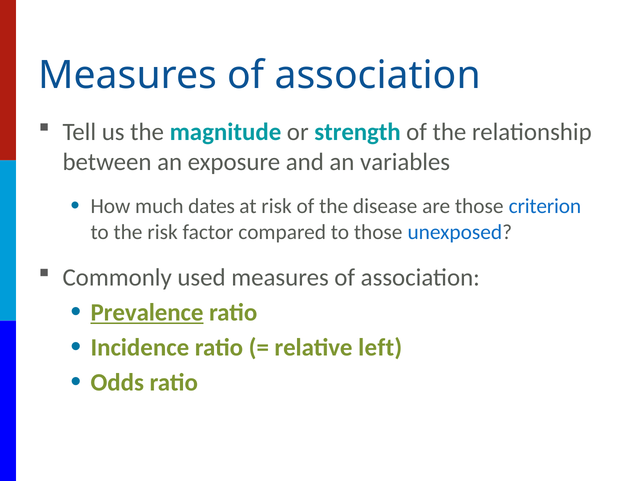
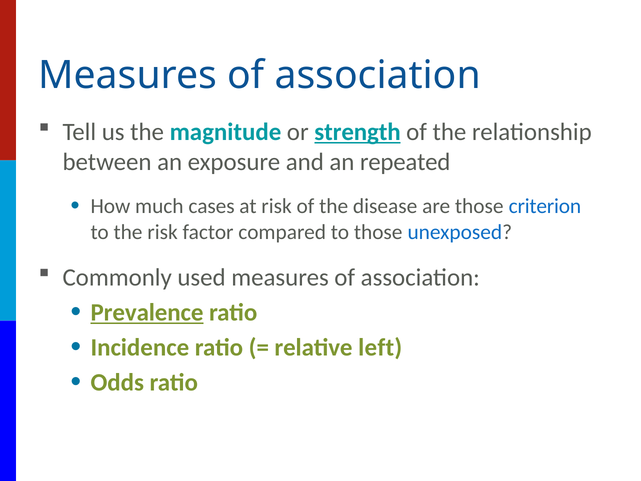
strength underline: none -> present
variables: variables -> repeated
dates: dates -> cases
